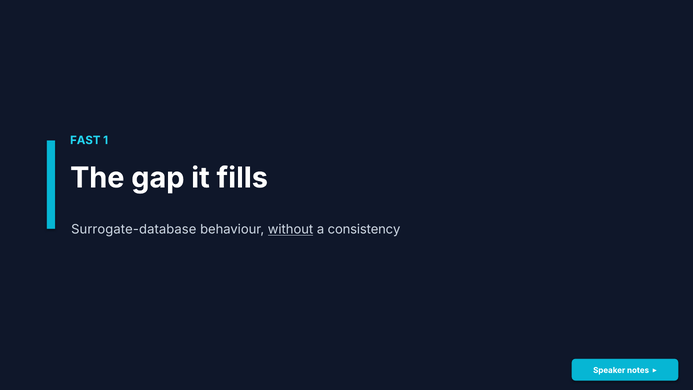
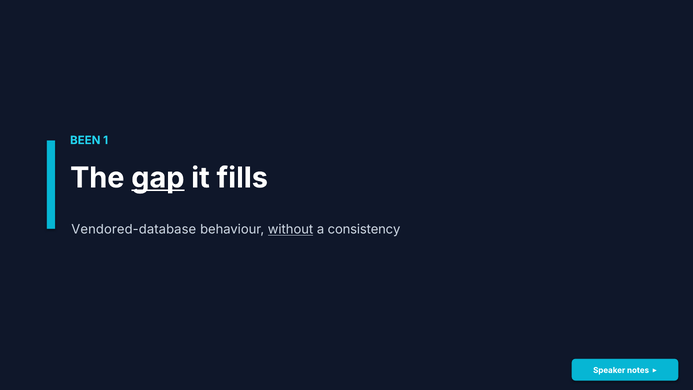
FAST: FAST -> BEEN
gap underline: none -> present
Surrogate-database: Surrogate-database -> Vendored-database
